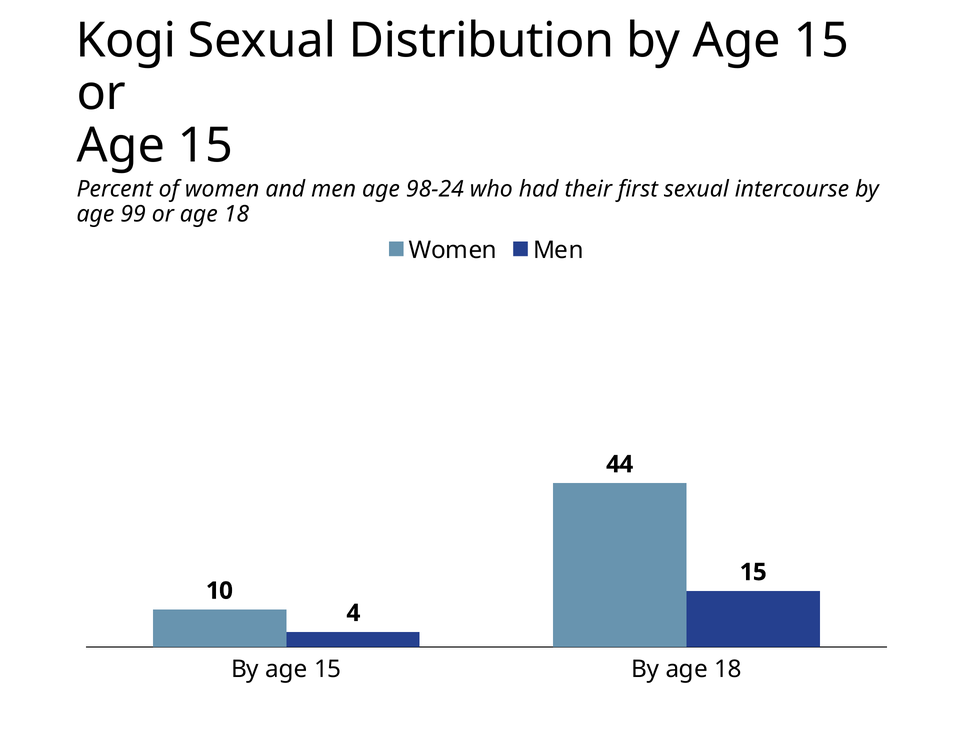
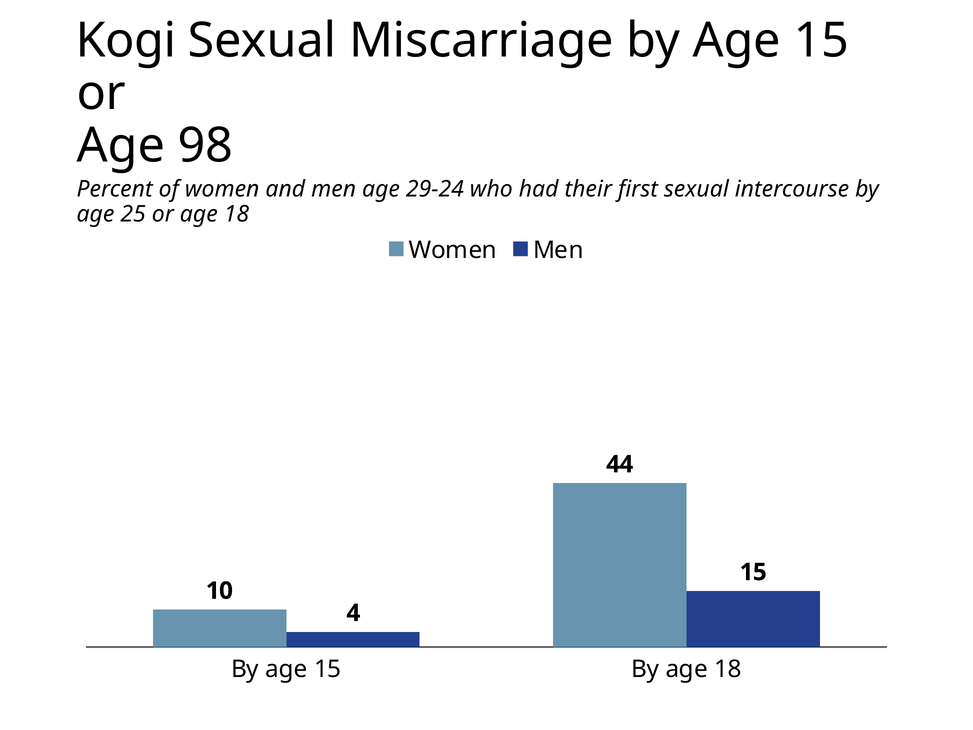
Distribution: Distribution -> Miscarriage
15 at (205, 146): 15 -> 98
98-24: 98-24 -> 29-24
99: 99 -> 25
